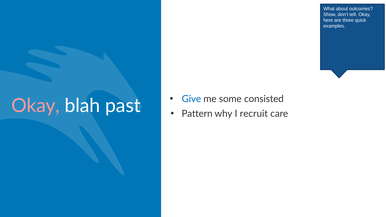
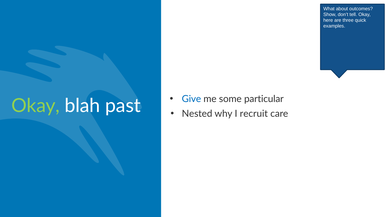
consisted: consisted -> particular
Okay at (36, 106) colour: pink -> light green
Pattern: Pattern -> Nested
